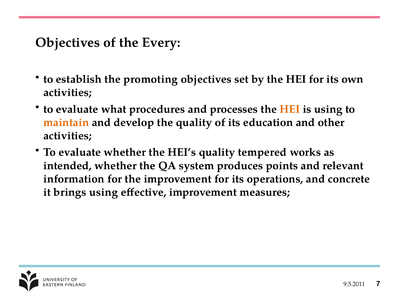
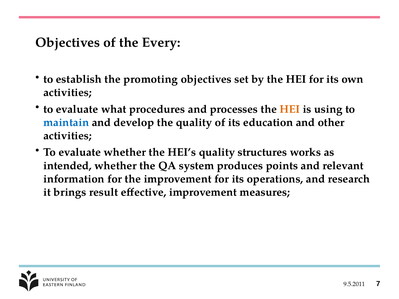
maintain colour: orange -> blue
tempered: tempered -> structures
concrete: concrete -> research
brings using: using -> result
